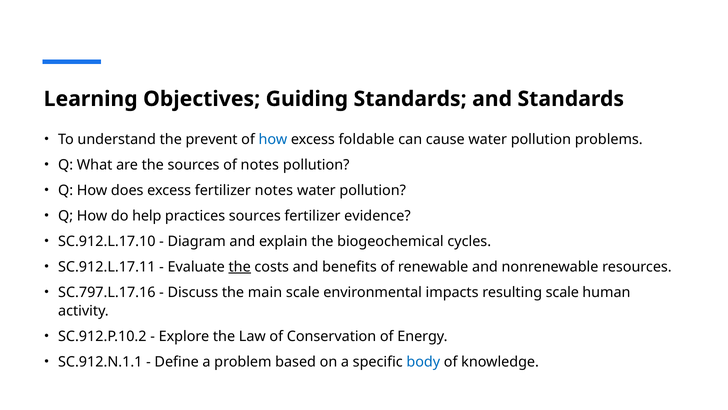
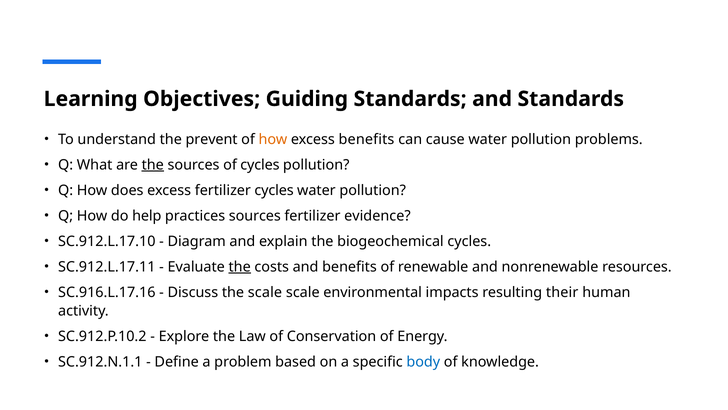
how at (273, 139) colour: blue -> orange
excess foldable: foldable -> benefits
the at (153, 165) underline: none -> present
of notes: notes -> cycles
fertilizer notes: notes -> cycles
SC.797.L.17.16: SC.797.L.17.16 -> SC.916.L.17.16
the main: main -> scale
resulting scale: scale -> their
